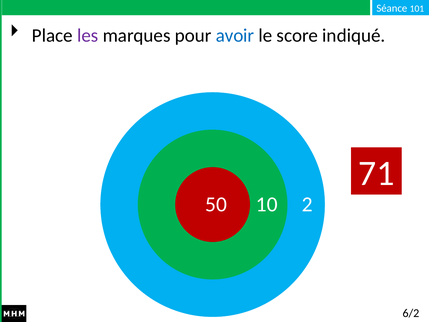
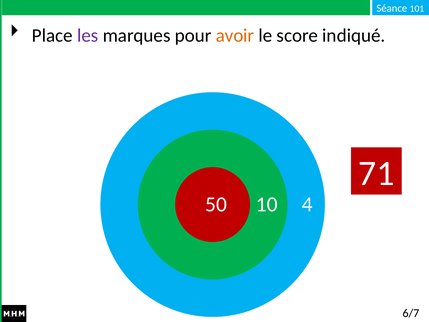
avoir colour: blue -> orange
2: 2 -> 4
6/2: 6/2 -> 6/7
